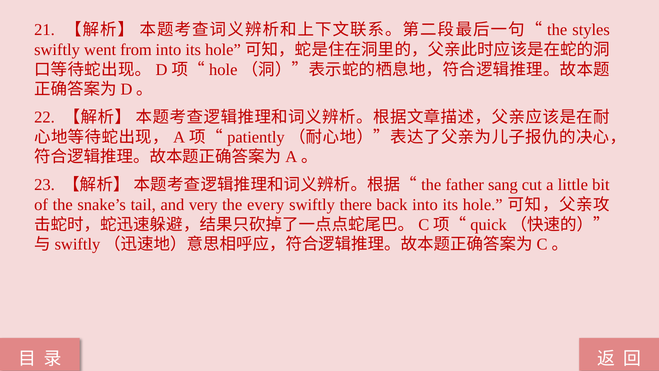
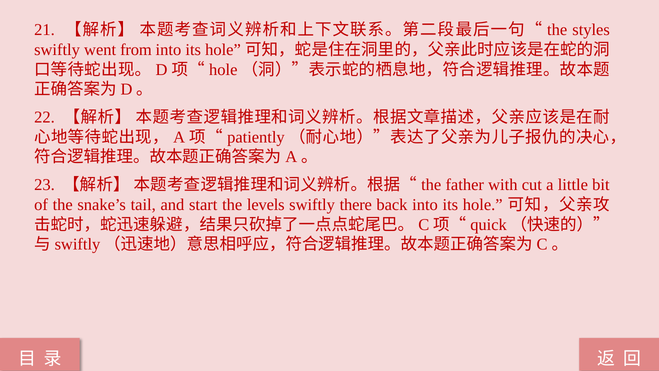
sang: sang -> with
very: very -> start
every: every -> levels
